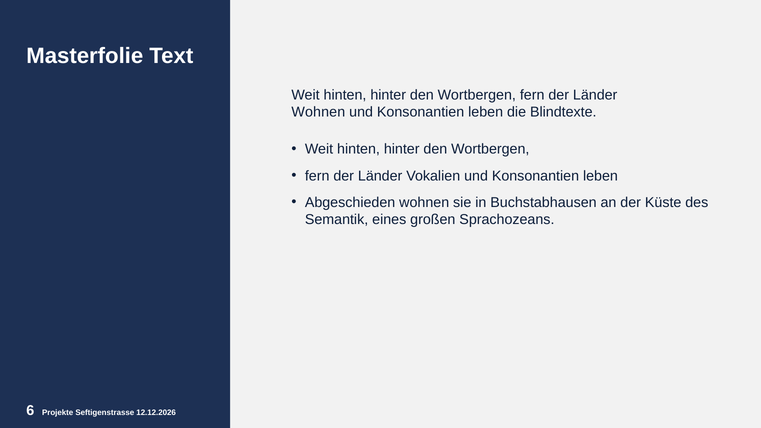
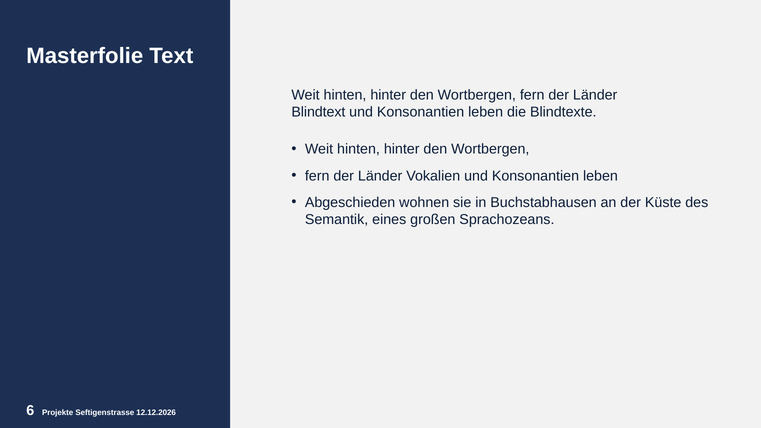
Wohnen at (318, 112): Wohnen -> Blindtext
